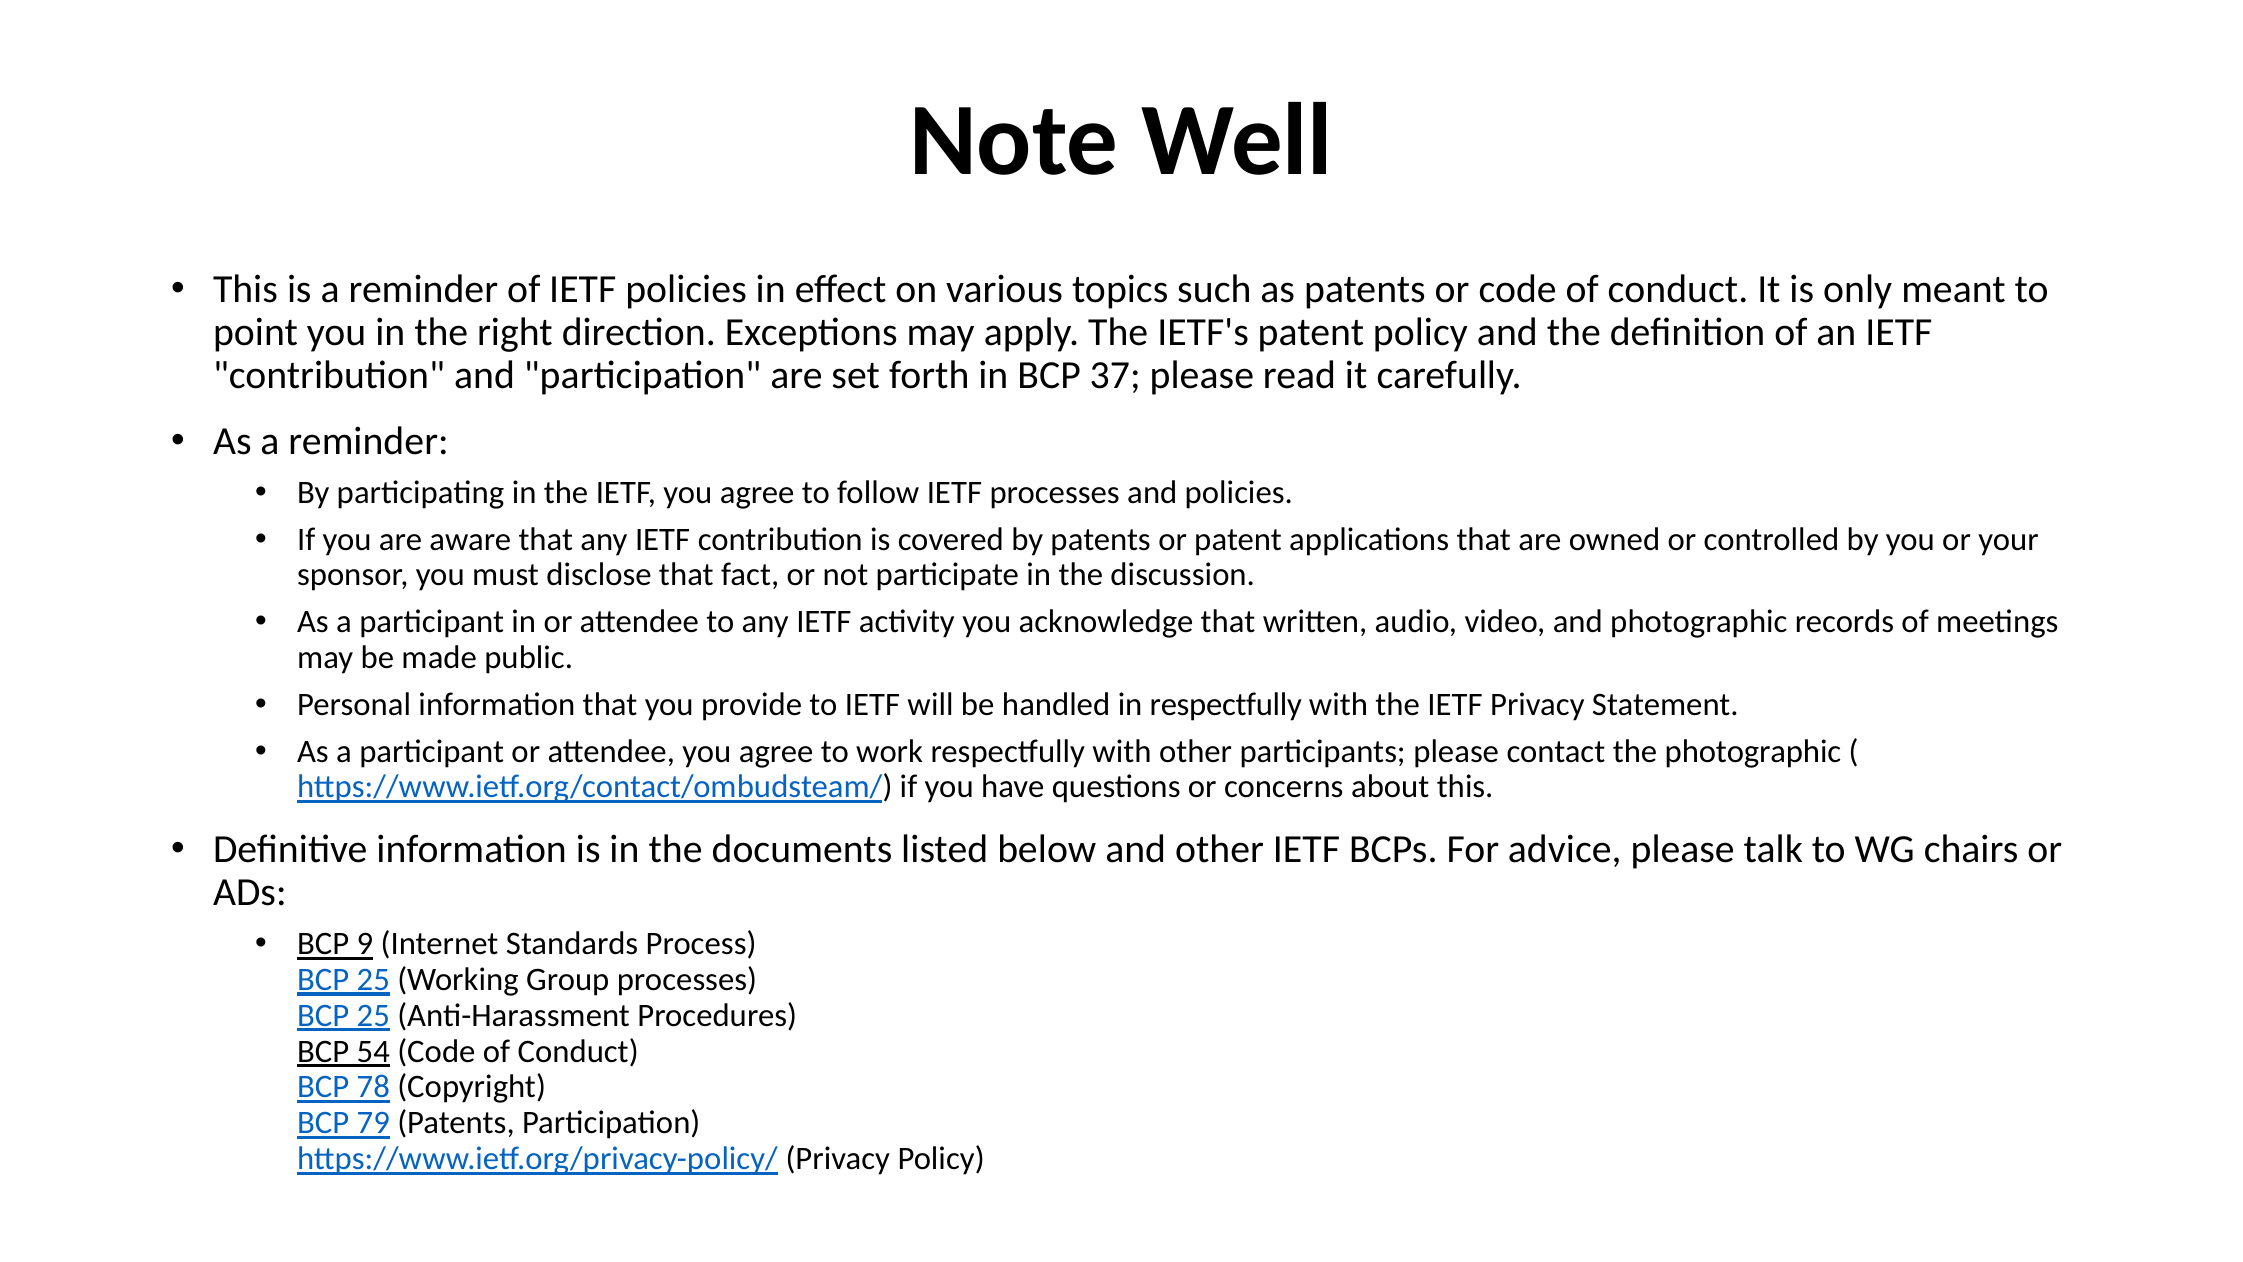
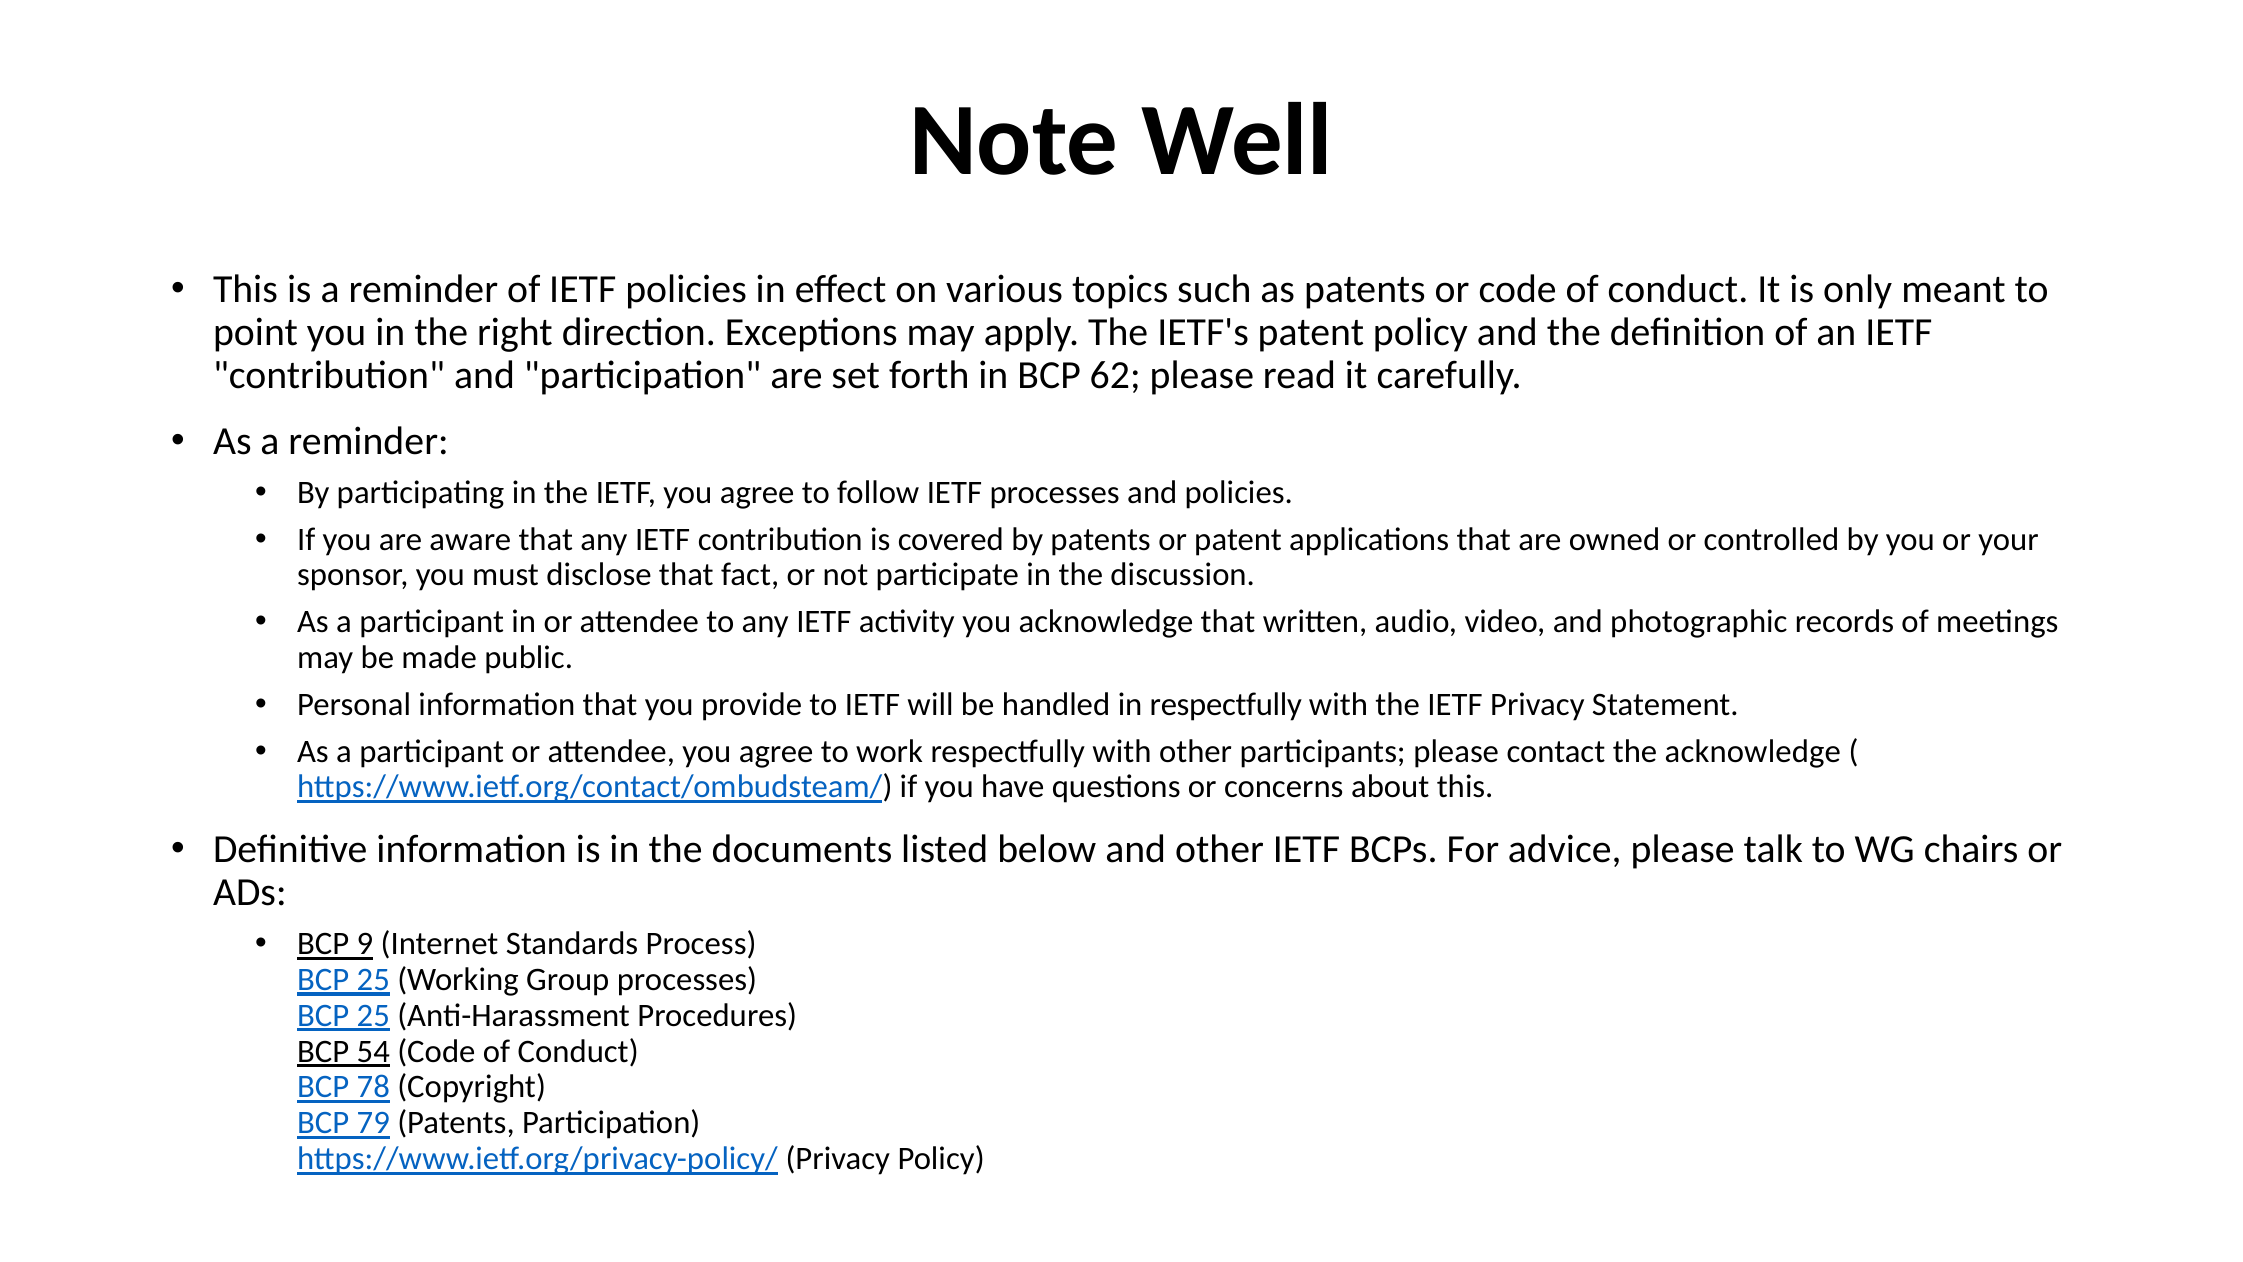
37: 37 -> 62
the photographic: photographic -> acknowledge
